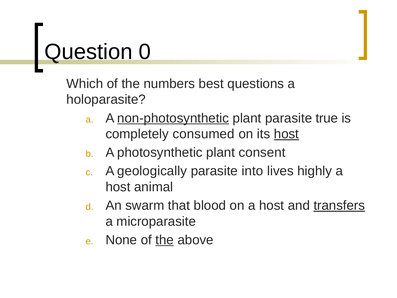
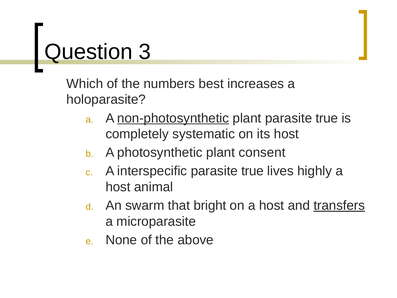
0: 0 -> 3
questions: questions -> increases
consumed: consumed -> systematic
host at (286, 134) underline: present -> none
geologically: geologically -> interspecific
into at (252, 171): into -> true
blood: blood -> bright
the at (165, 240) underline: present -> none
